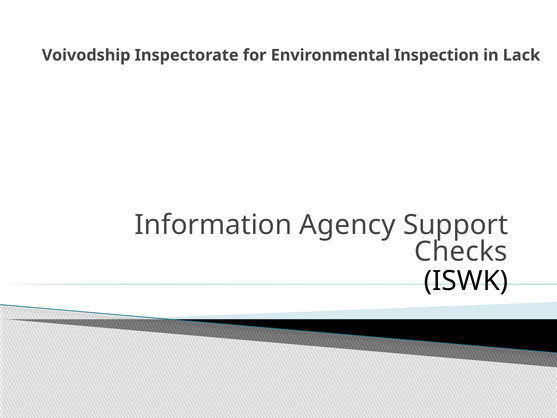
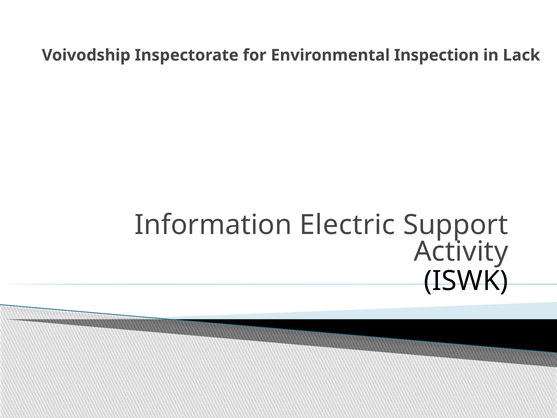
Agency: Agency -> Electric
Checks: Checks -> Activity
